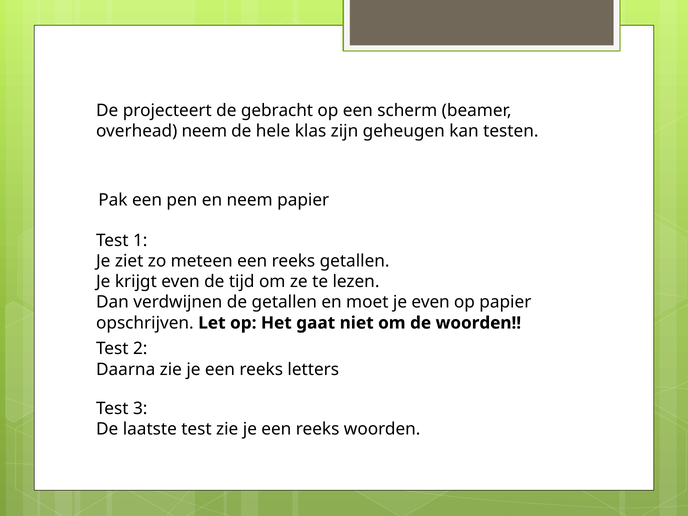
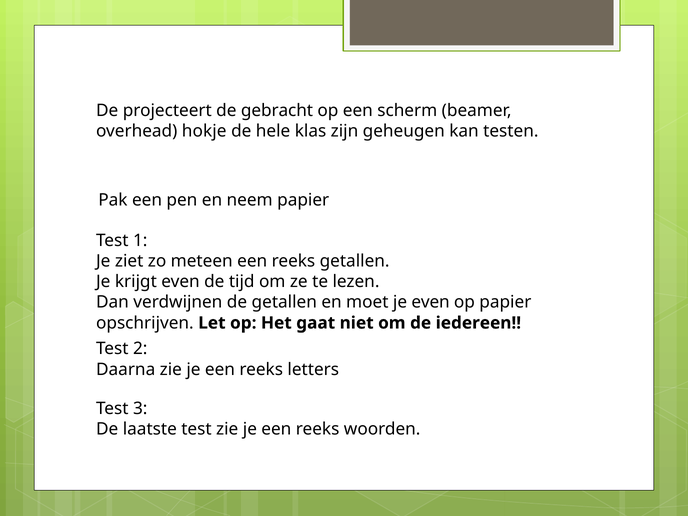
overhead neem: neem -> hokje
de woorden: woorden -> iedereen
